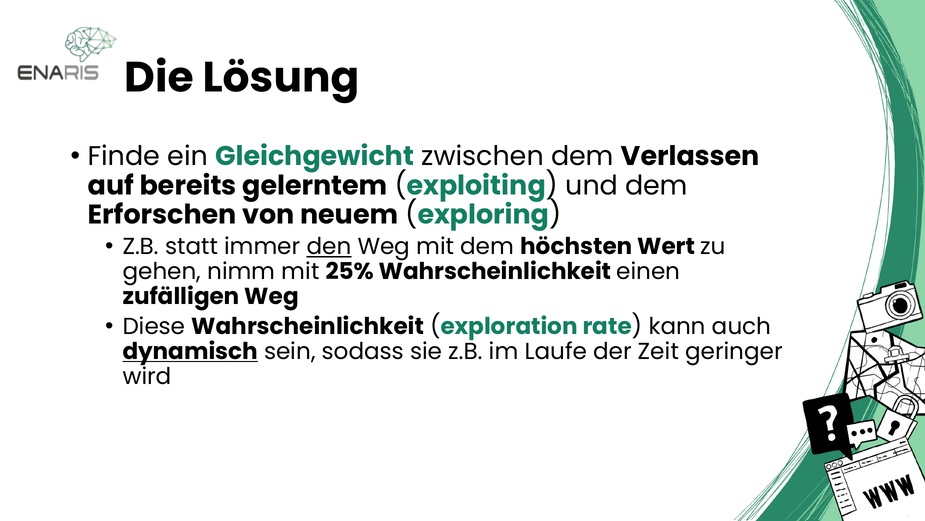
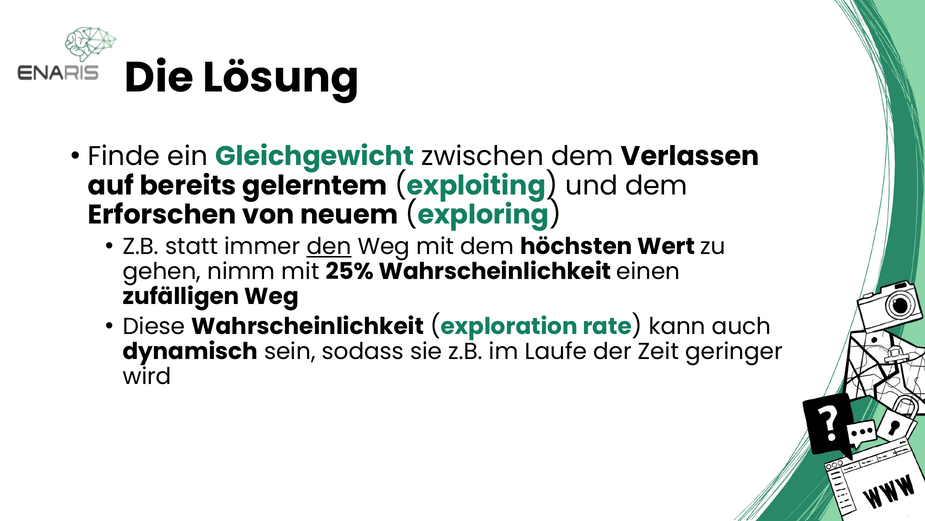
dynamisch underline: present -> none
